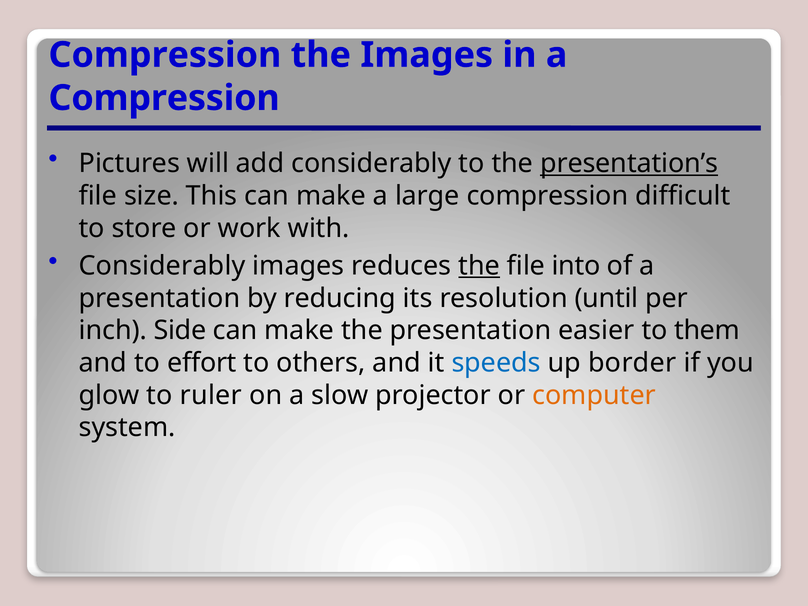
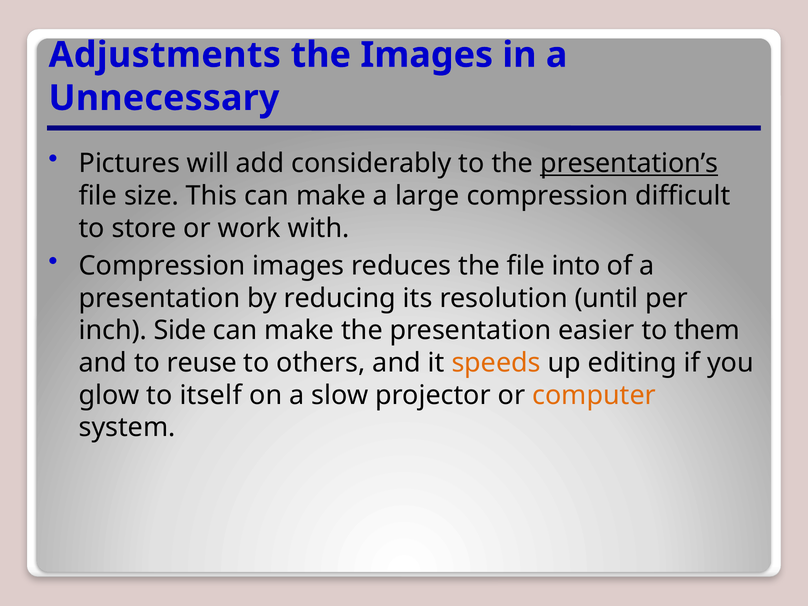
Compression at (165, 55): Compression -> Adjustments
Compression at (164, 98): Compression -> Unnecessary
Considerably at (162, 266): Considerably -> Compression
the at (479, 266) underline: present -> none
effort: effort -> reuse
speeds colour: blue -> orange
border: border -> editing
ruler: ruler -> itself
